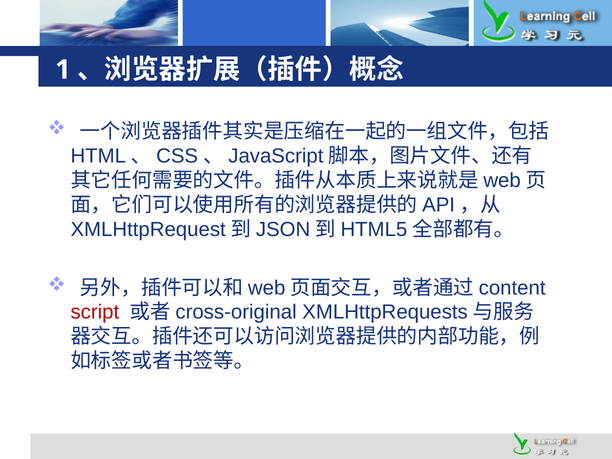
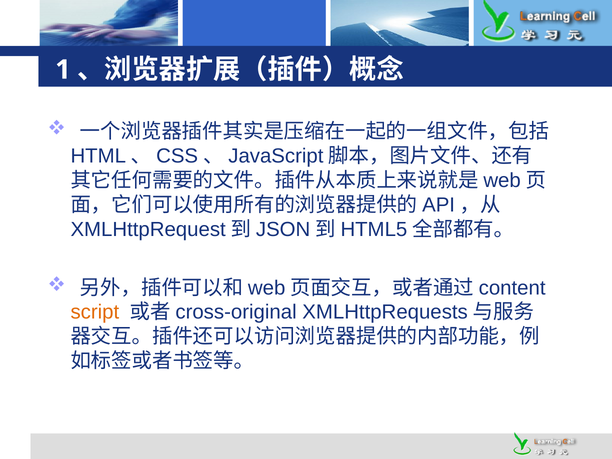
script colour: red -> orange
